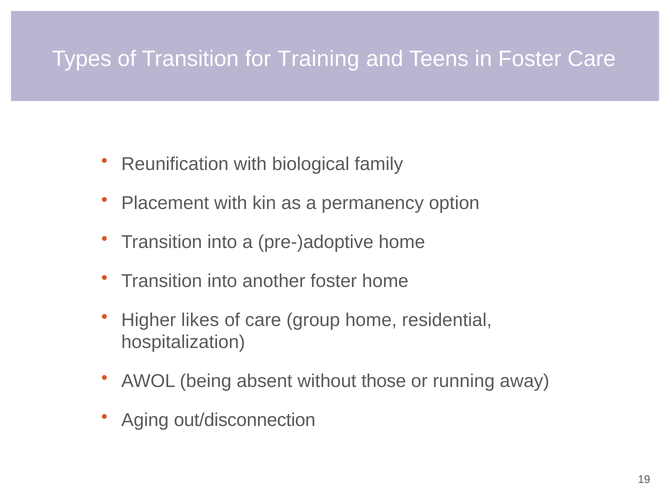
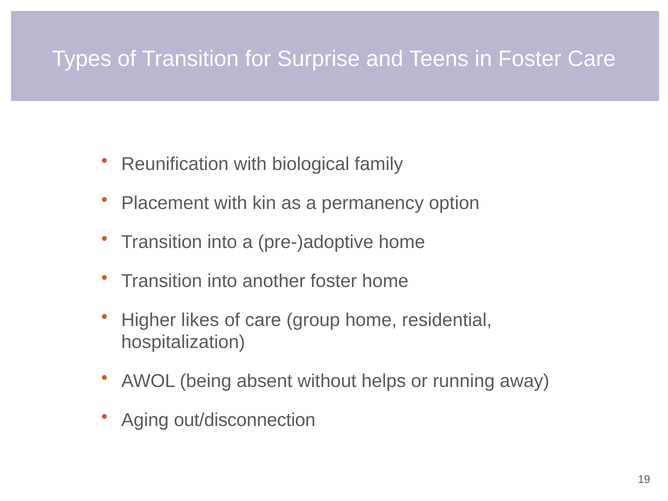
Training: Training -> Surprise
those: those -> helps
